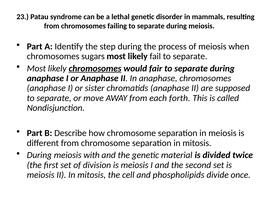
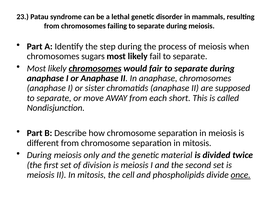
forth: forth -> short
with: with -> only
once underline: none -> present
